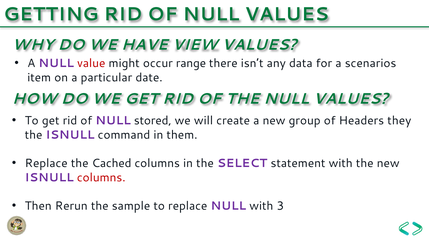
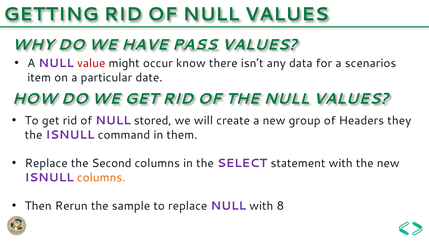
VIEW: VIEW -> PASS
range: range -> know
Cached: Cached -> Second
columns at (101, 177) colour: red -> orange
3: 3 -> 8
